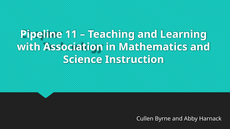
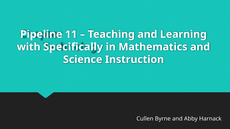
Association: Association -> Specifically
